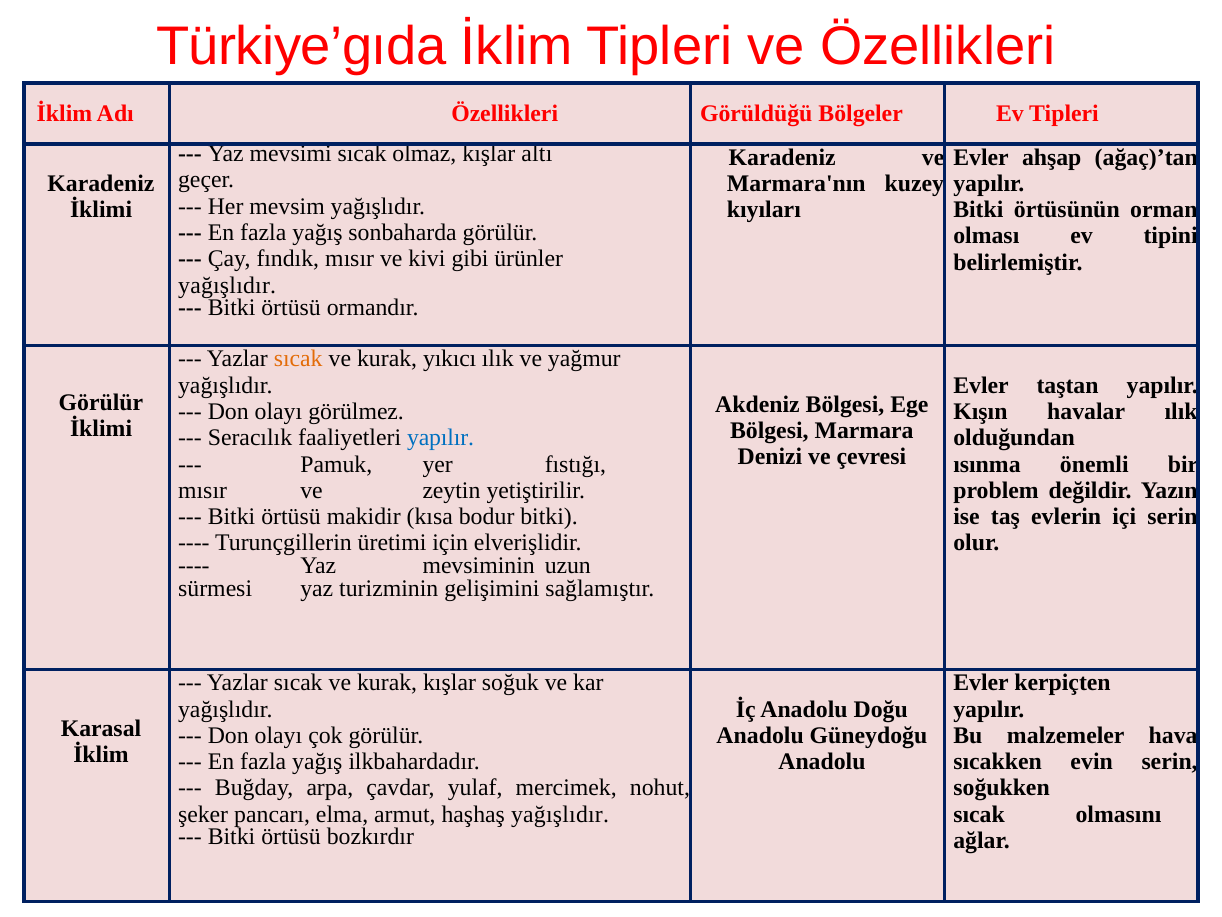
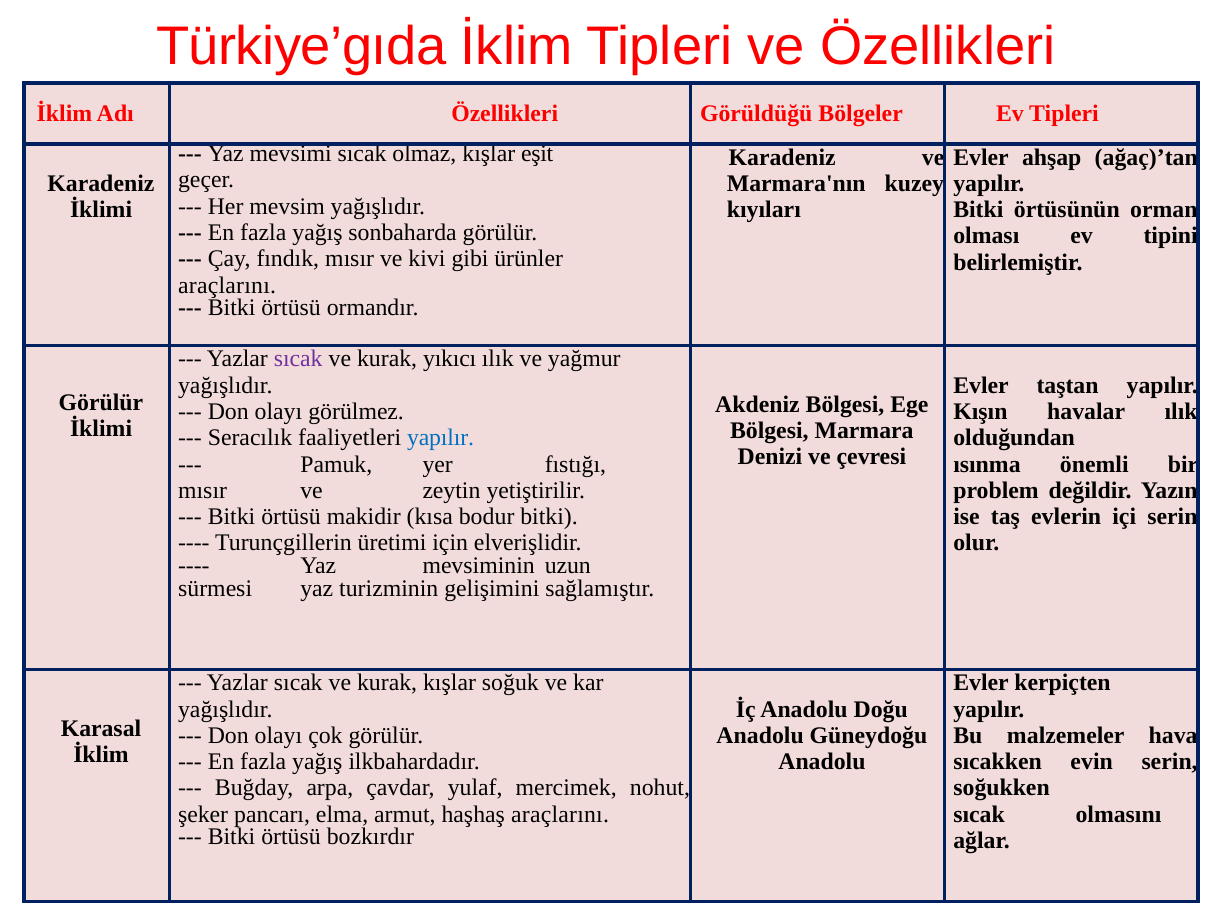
altı: altı -> eşit
yağışlıdır at (227, 285): yağışlıdır -> araçlarını
sıcak at (298, 359) colour: orange -> purple
haşhaş yağışlıdır: yağışlıdır -> araçlarını
